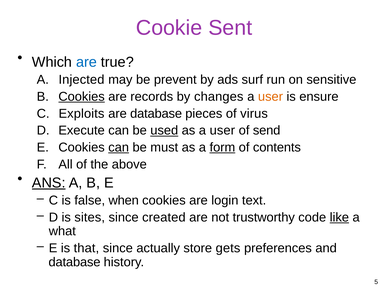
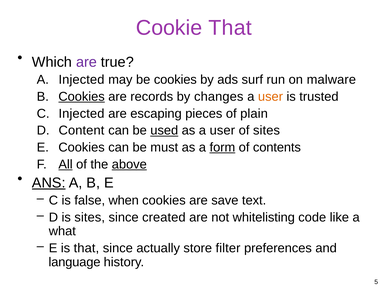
Cookie Sent: Sent -> That
are at (86, 62) colour: blue -> purple
be prevent: prevent -> cookies
sensitive: sensitive -> malware
ensure: ensure -> trusted
C Exploits: Exploits -> Injected
are database: database -> escaping
virus: virus -> plain
Execute: Execute -> Content
of send: send -> sites
can at (119, 147) underline: present -> none
All underline: none -> present
above underline: none -> present
login: login -> save
trustworthy: trustworthy -> whitelisting
like underline: present -> none
gets: gets -> filter
database at (75, 262): database -> language
